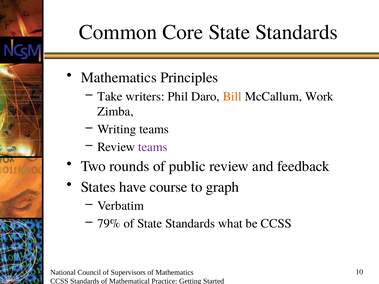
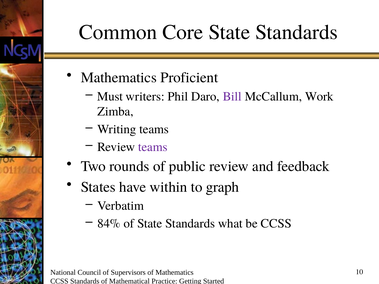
Principles: Principles -> Proficient
Take: Take -> Must
Bill colour: orange -> purple
course: course -> within
79%: 79% -> 84%
